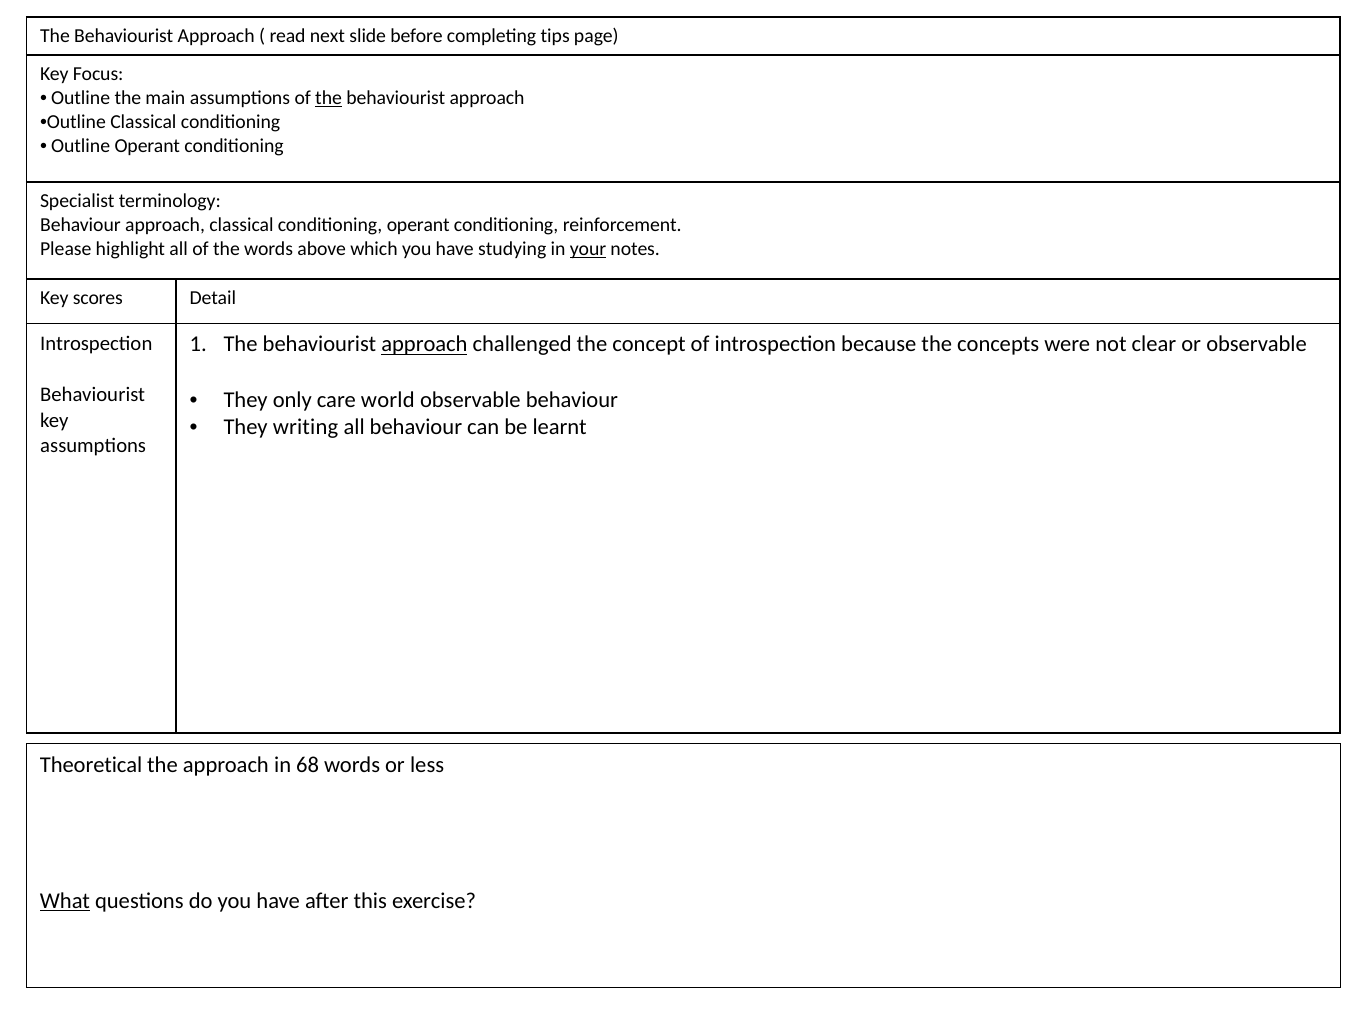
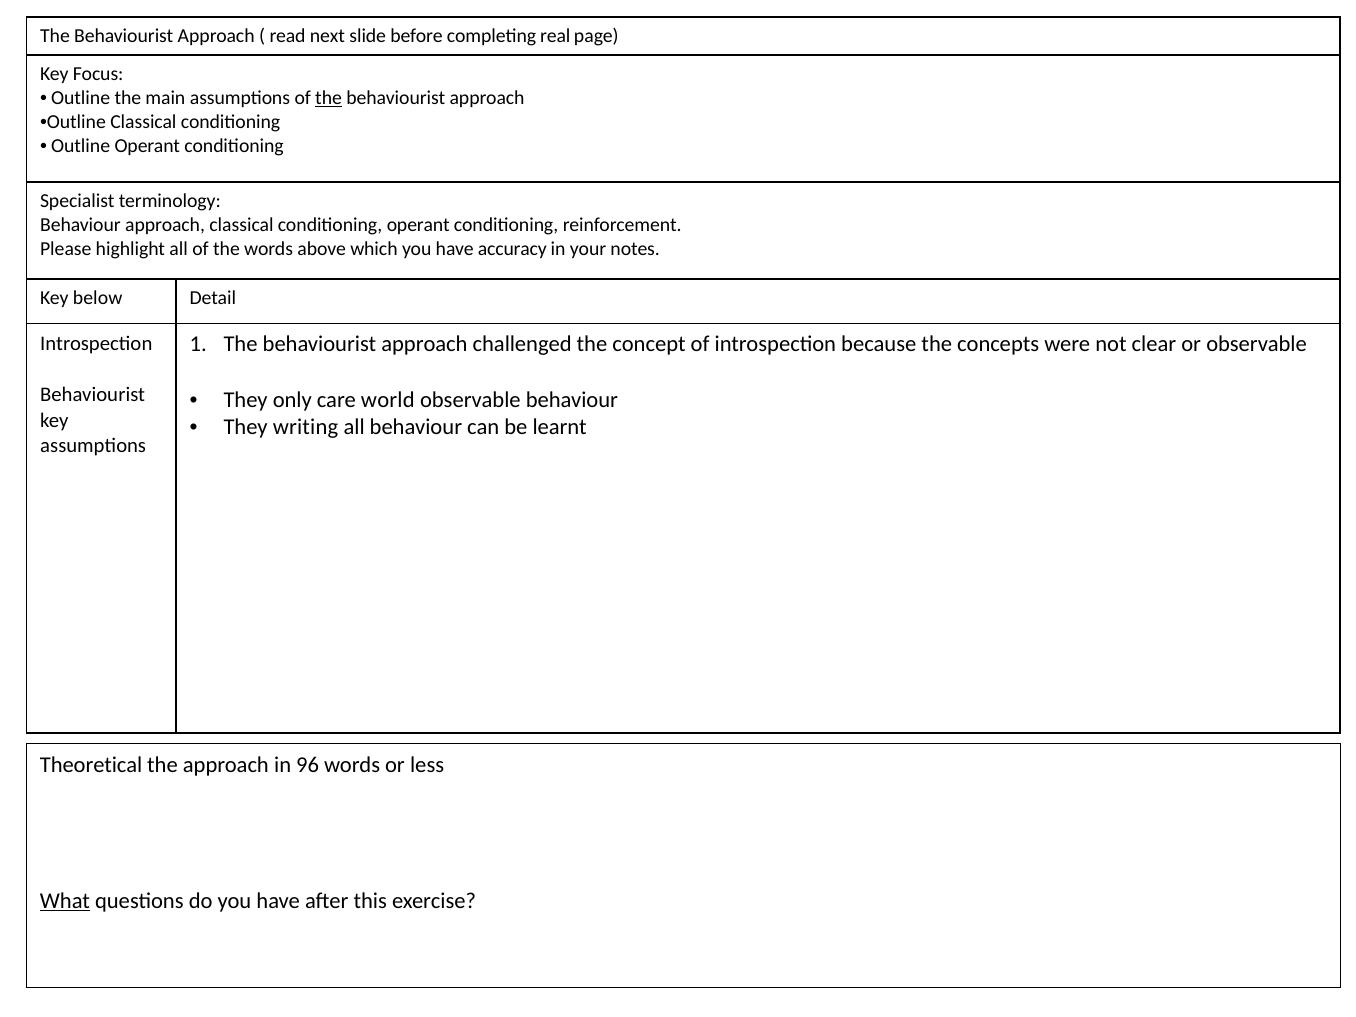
tips: tips -> real
studying: studying -> accuracy
your underline: present -> none
scores: scores -> below
approach at (424, 344) underline: present -> none
68: 68 -> 96
